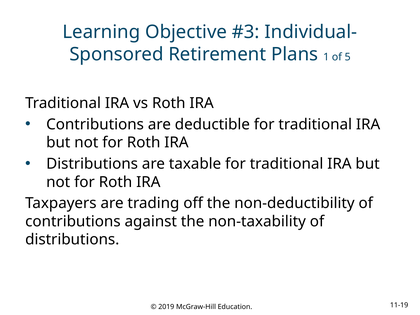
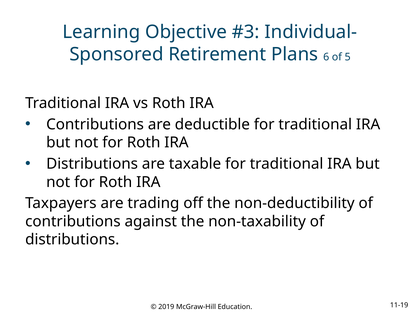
1: 1 -> 6
